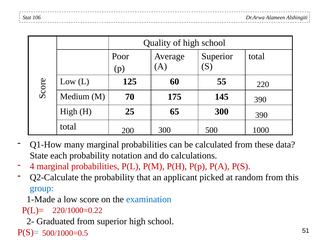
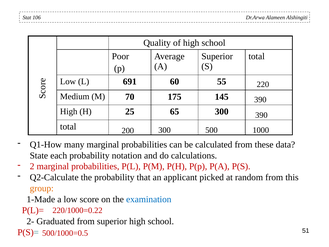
125: 125 -> 691
4: 4 -> 2
group colour: blue -> orange
